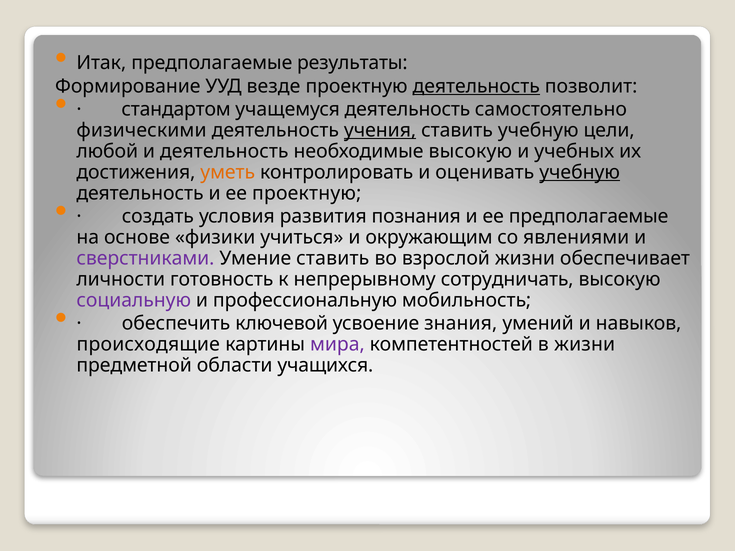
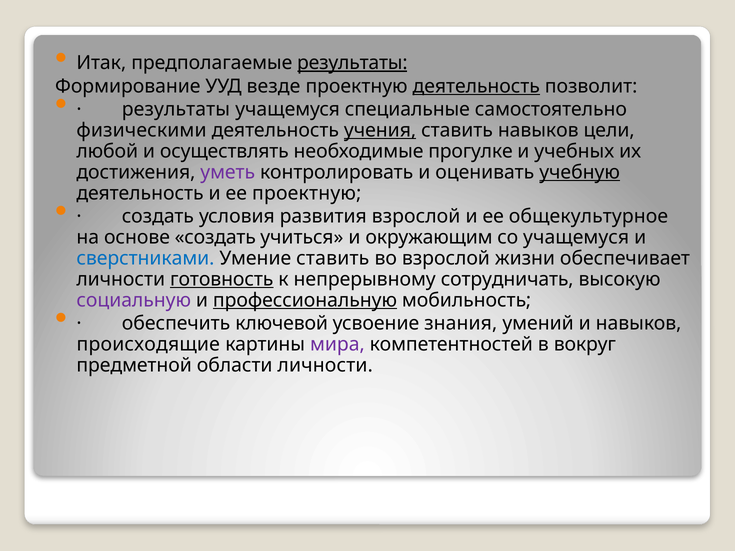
результаты at (352, 63) underline: none -> present
стандартом at (176, 109): стандартом -> результаты
учащемуся деятельность: деятельность -> специальные
ставить учебную: учебную -> навыков
и деятельность: деятельность -> осуществлять
необходимые высокую: высокую -> прогулке
уметь colour: orange -> purple
развития познания: познания -> взрослой
ее предполагаемые: предполагаемые -> общекультурное
основе физики: физики -> создать
со явлениями: явлениями -> учащемуся
сверстниками colour: purple -> blue
готовность underline: none -> present
профессиональную underline: none -> present
в жизни: жизни -> вокруг
области учащихся: учащихся -> личности
